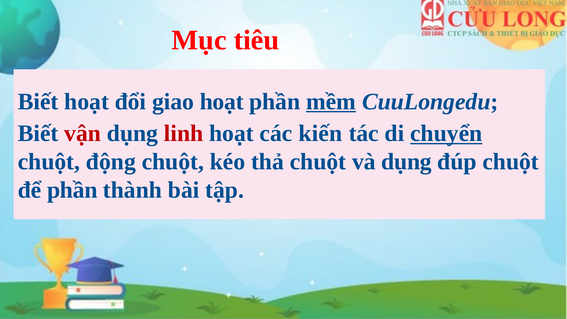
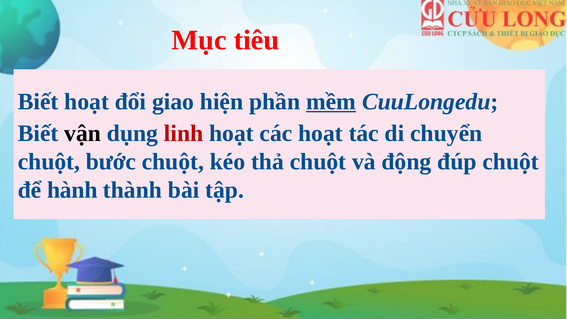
giao hoạt: hoạt -> hiện
vận colour: red -> black
các kiến: kiến -> hoạt
chuyển underline: present -> none
động: động -> bước
và dụng: dụng -> động
để phần: phần -> hành
